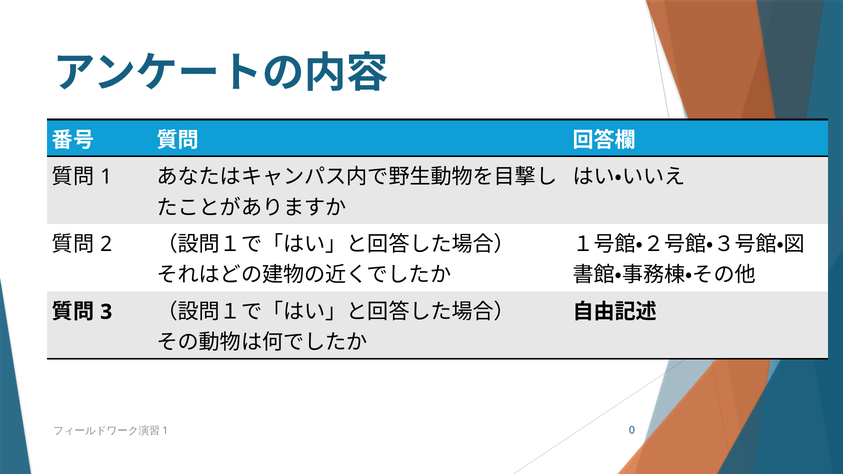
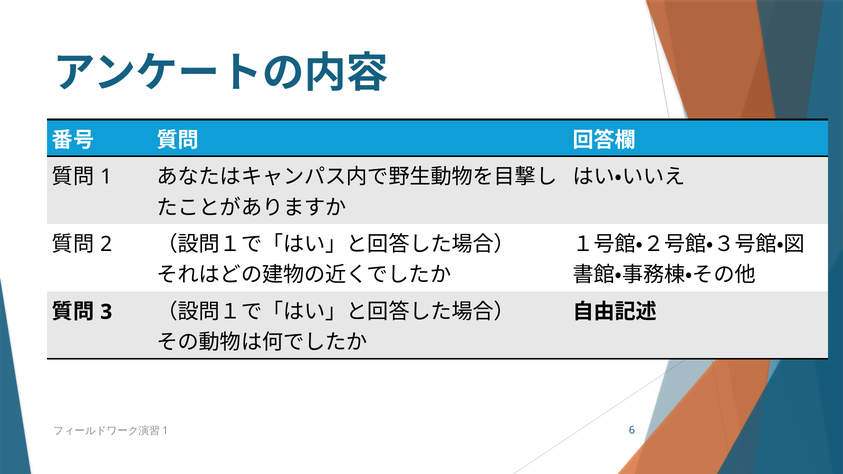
0: 0 -> 6
